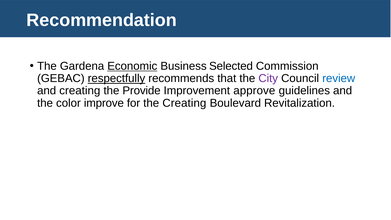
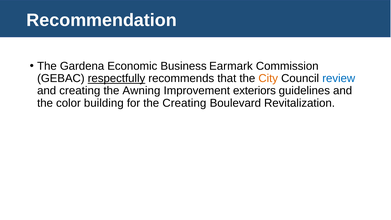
Economic underline: present -> none
Selected: Selected -> Earmark
City colour: purple -> orange
Provide: Provide -> Awning
approve: approve -> exteriors
improve: improve -> building
